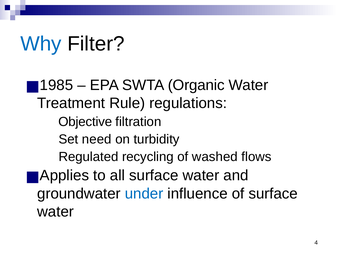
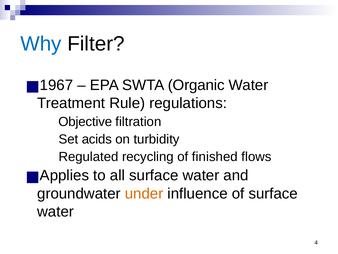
1985: 1985 -> 1967
need: need -> acids
washed: washed -> finished
under colour: blue -> orange
